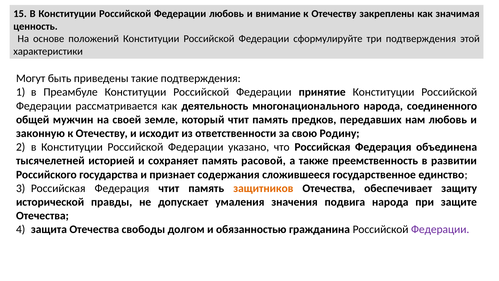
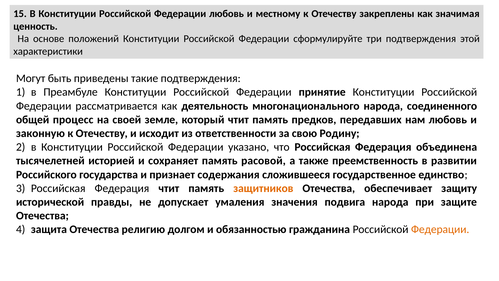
внимание: внимание -> местному
мужчин: мужчин -> процесс
свободы: свободы -> религию
Федерации at (440, 229) colour: purple -> orange
